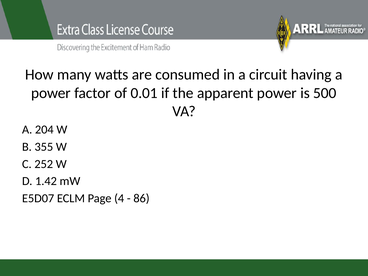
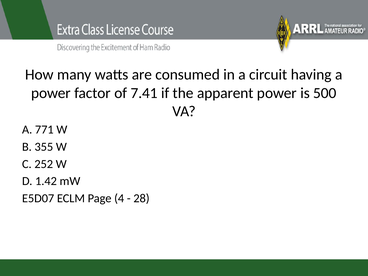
0.01: 0.01 -> 7.41
204: 204 -> 771
86: 86 -> 28
